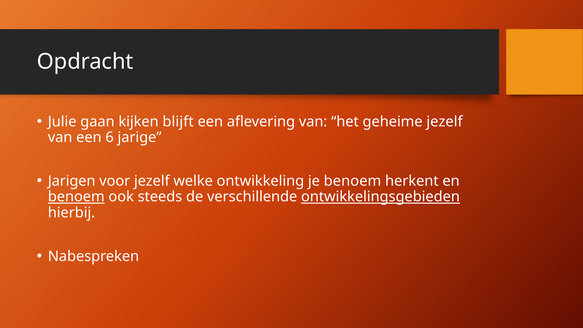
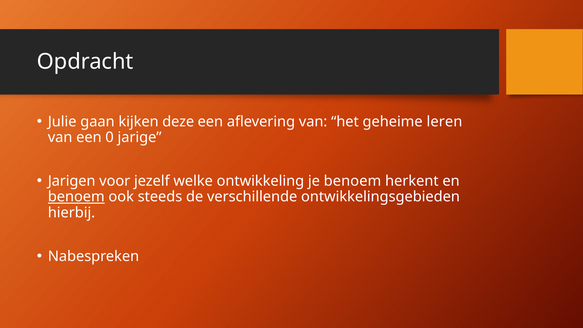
blijft: blijft -> deze
geheime jezelf: jezelf -> leren
6: 6 -> 0
ontwikkelingsgebieden underline: present -> none
